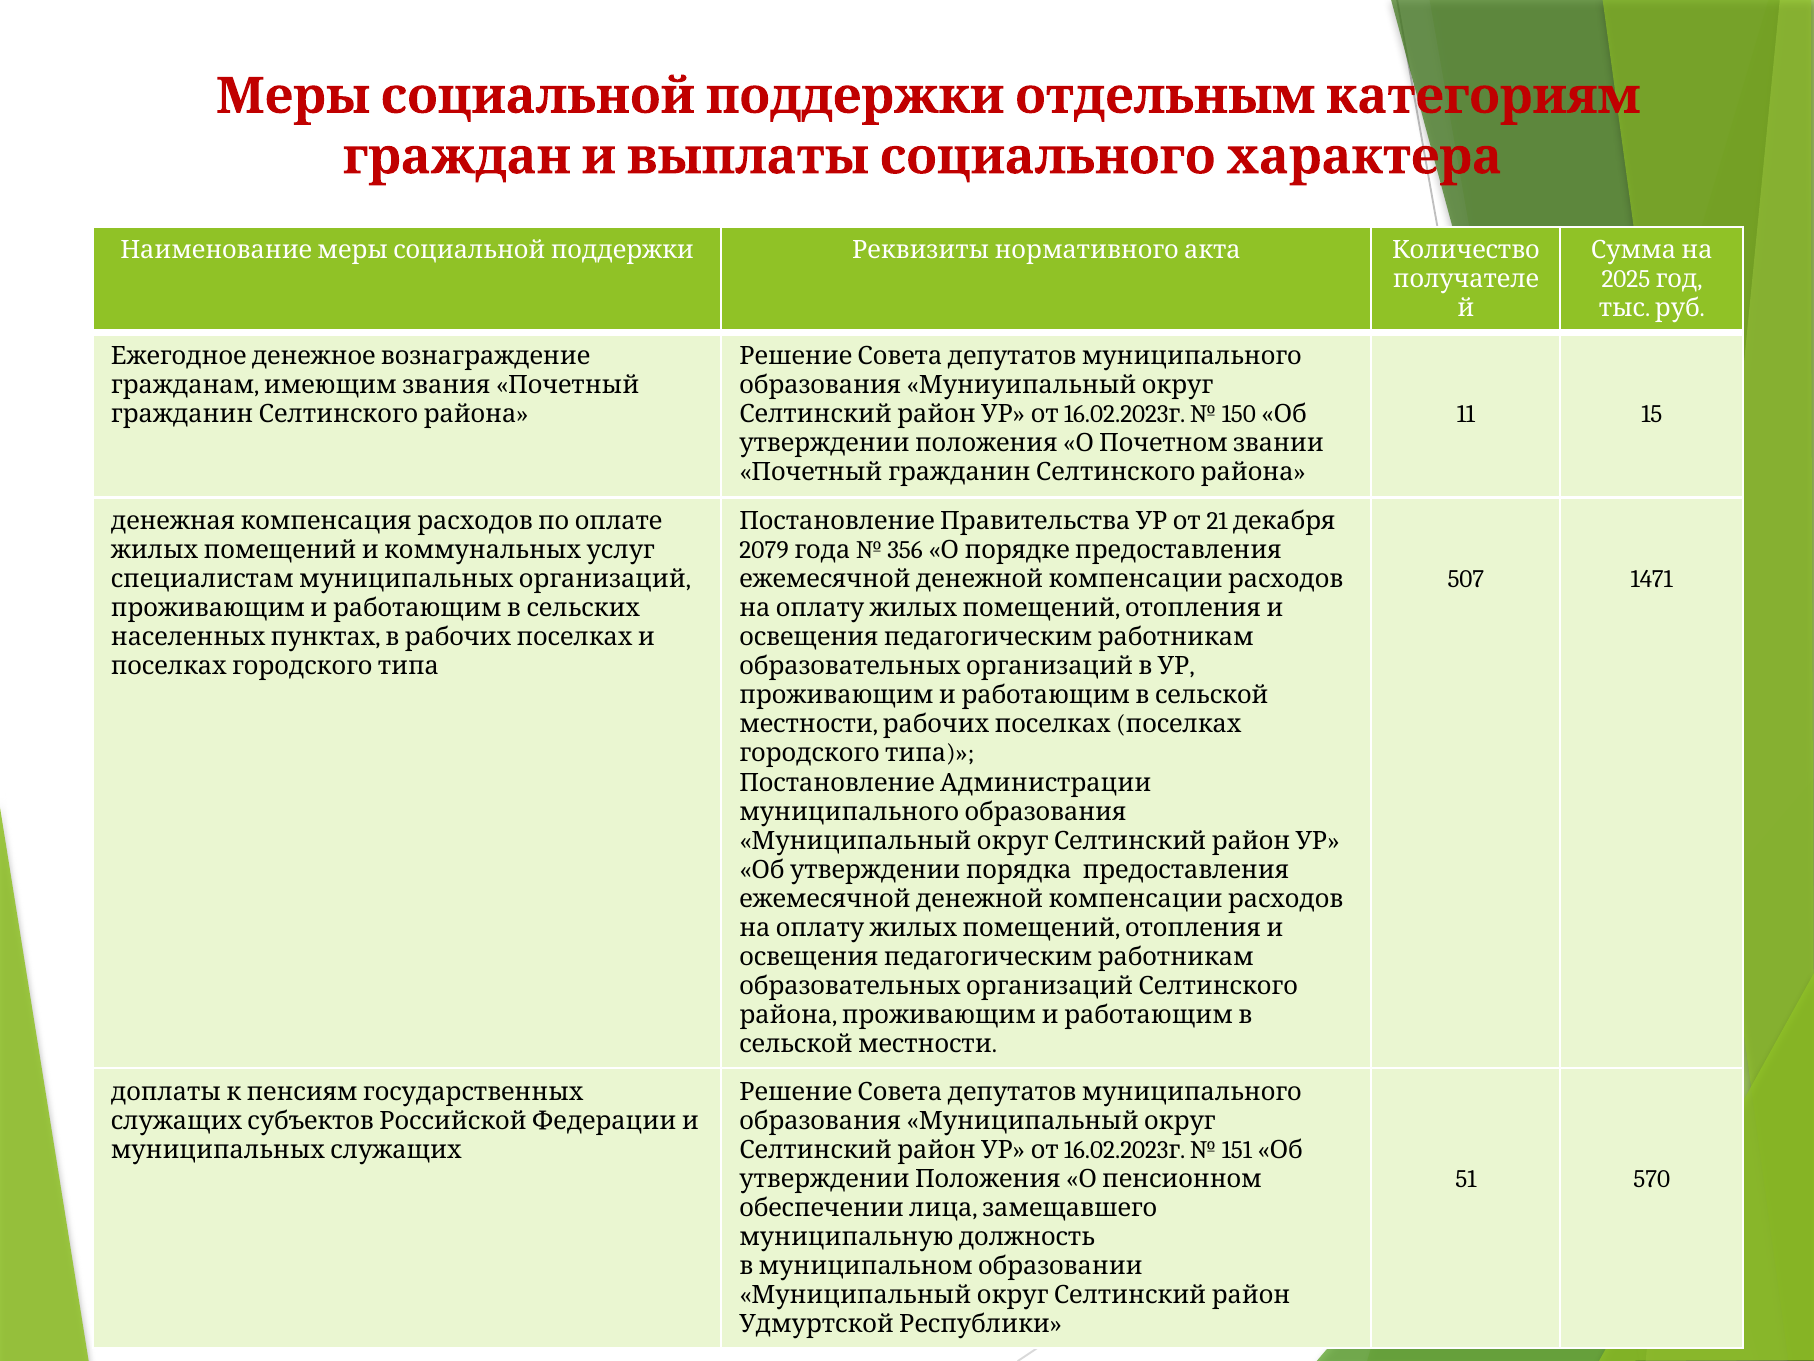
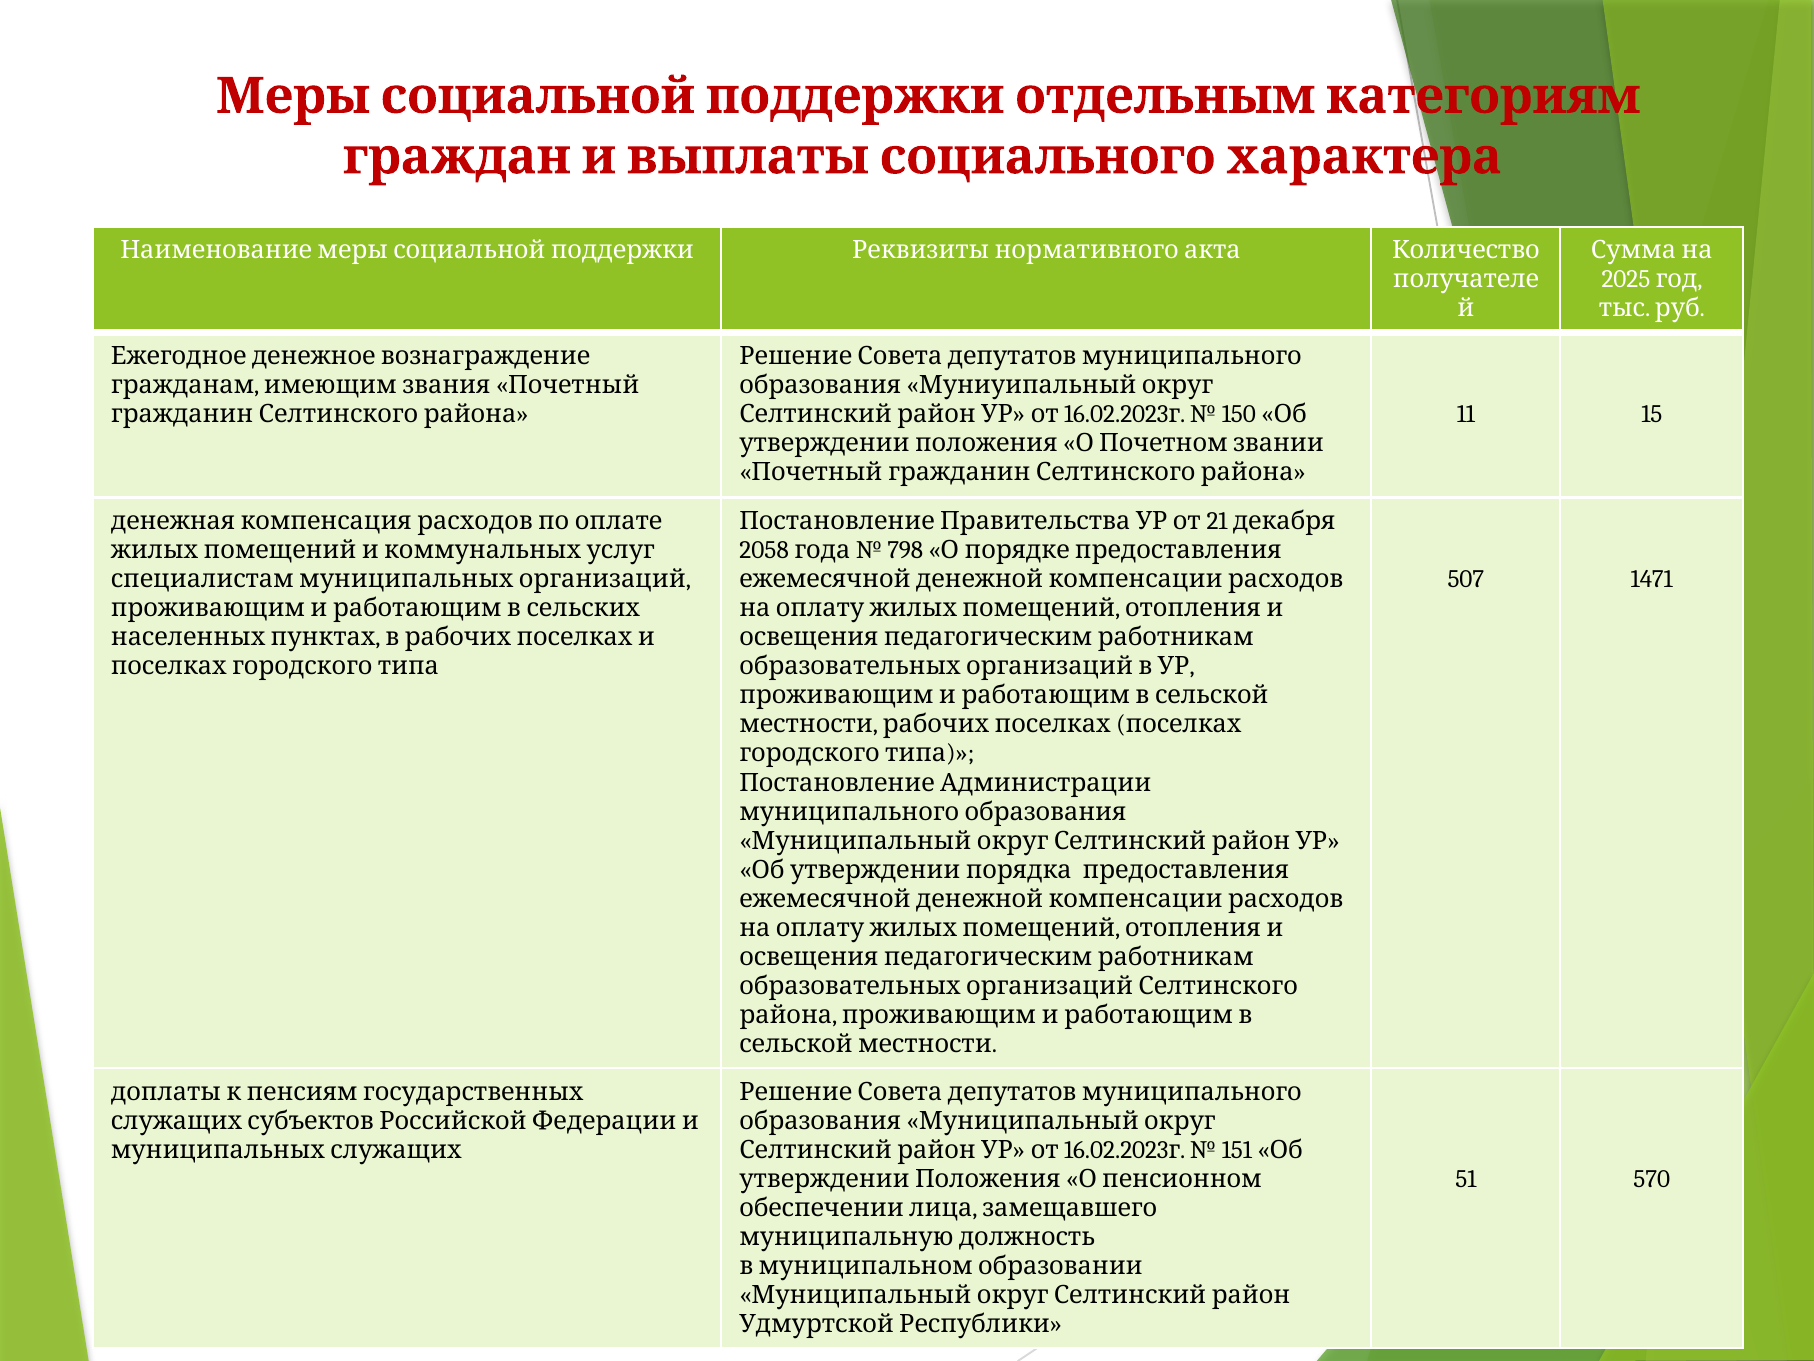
2079: 2079 -> 2058
356: 356 -> 798
